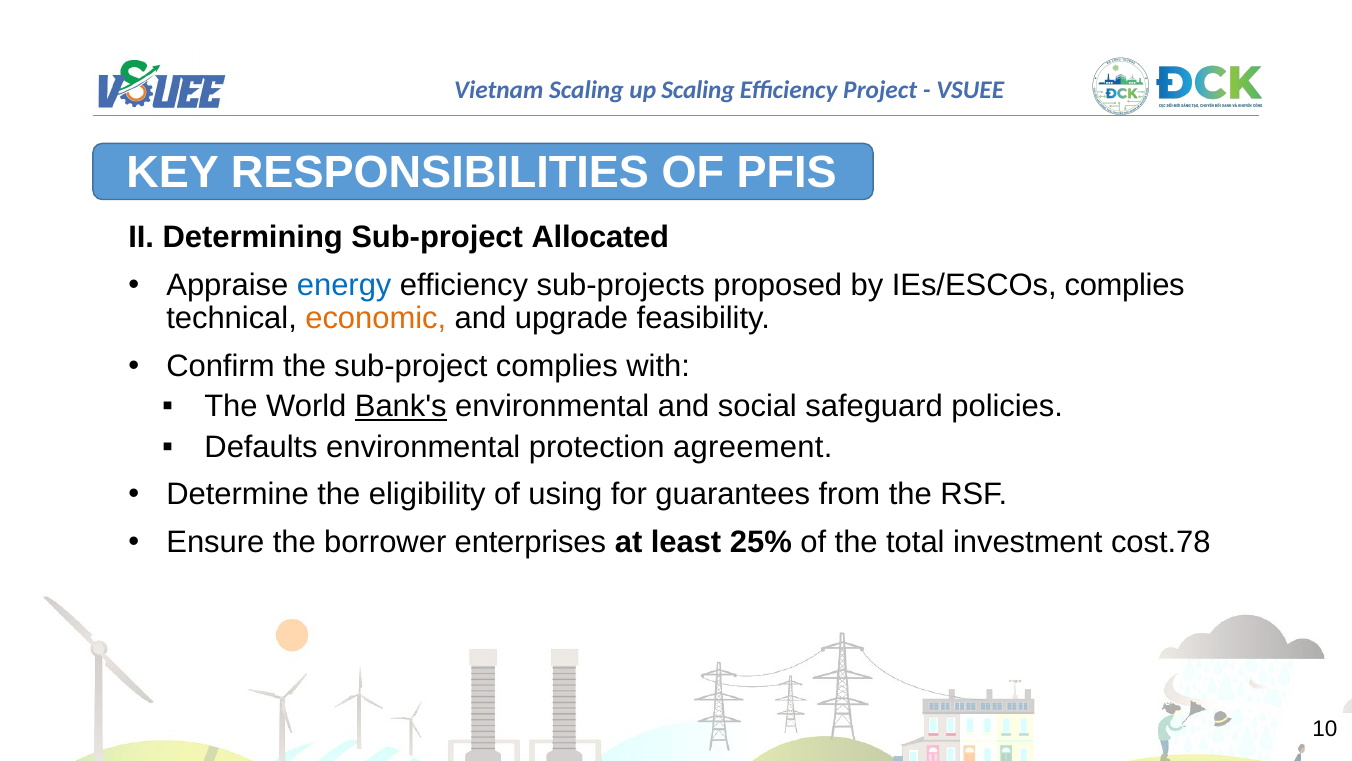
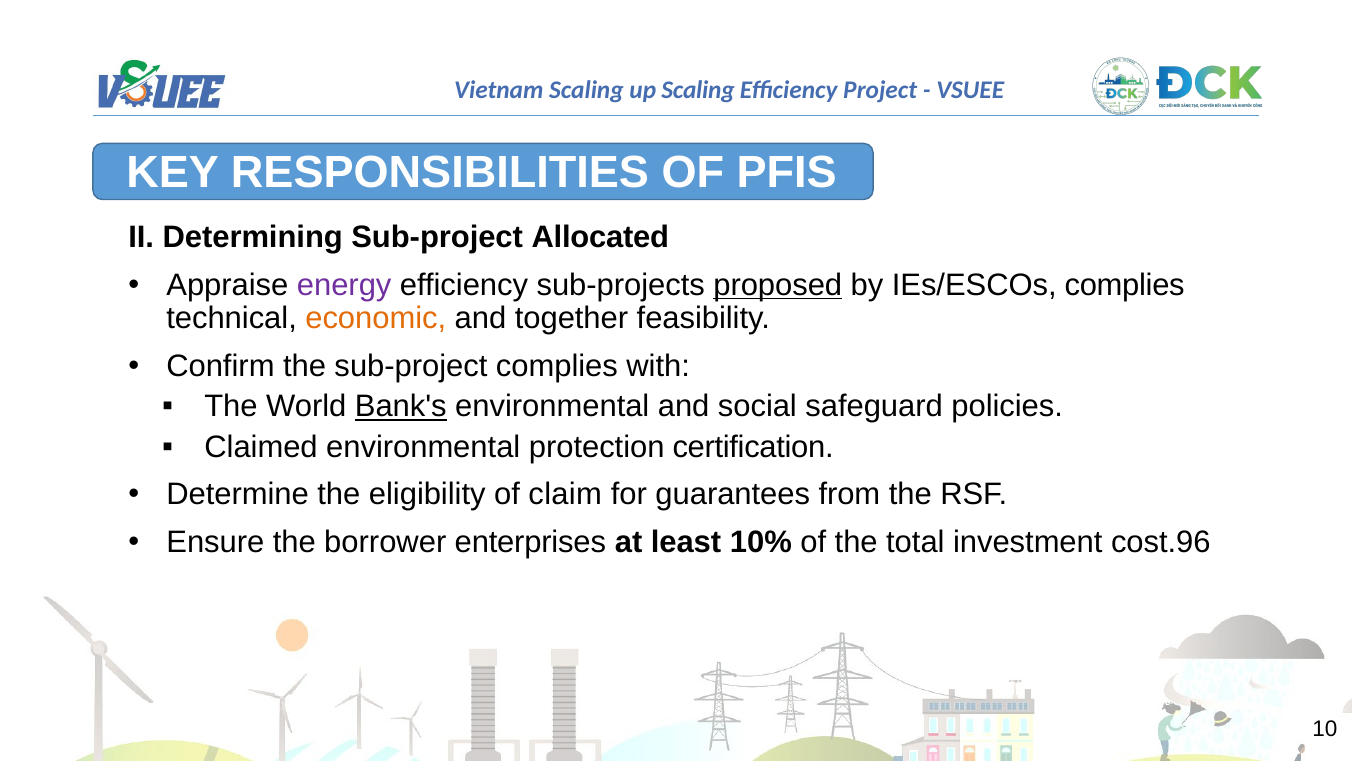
energy colour: blue -> purple
proposed underline: none -> present
upgrade: upgrade -> together
Defaults: Defaults -> Claimed
agreement: agreement -> certification
using: using -> claim
25%: 25% -> 10%
cost.78: cost.78 -> cost.96
